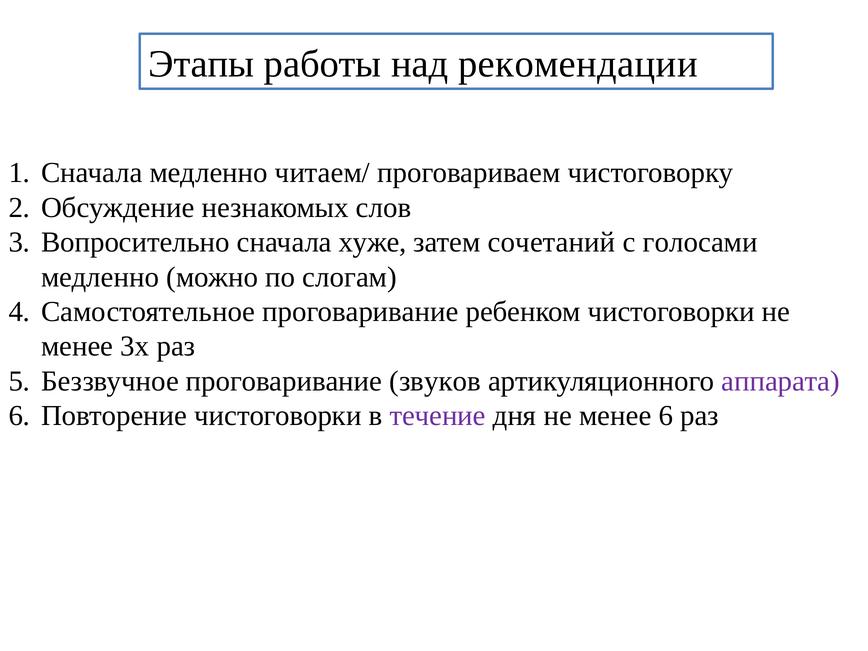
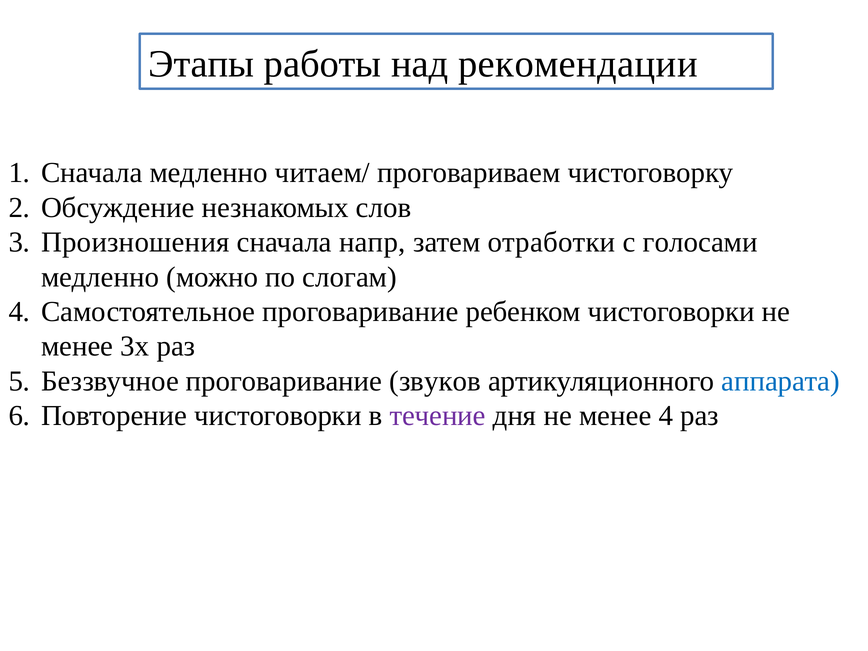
Вопросительно: Вопросительно -> Произношения
хуже: хуже -> напр
сочетаний: сочетаний -> отработки
аппарата colour: purple -> blue
менее 6: 6 -> 4
